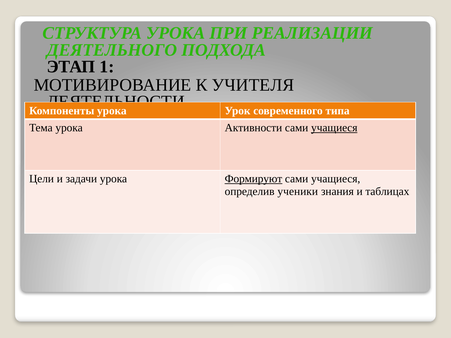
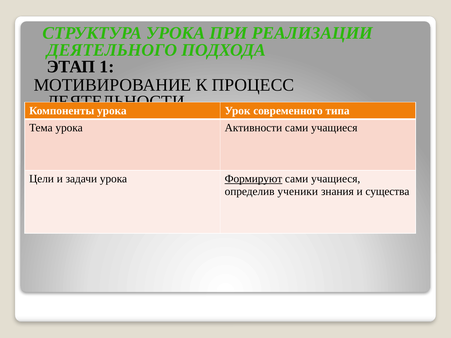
УЧИТЕЛЯ: УЧИТЕЛЯ -> ПРОЦЕСС
учащиеся at (334, 128) underline: present -> none
таблицах: таблицах -> существа
